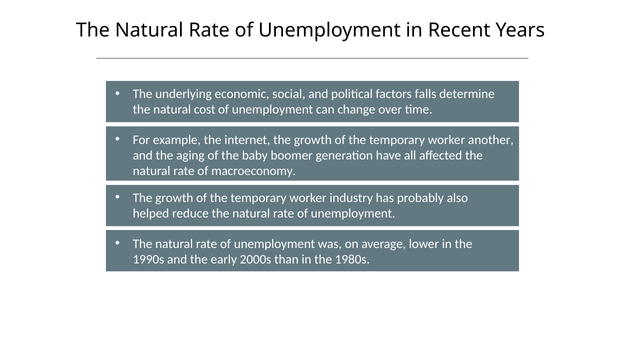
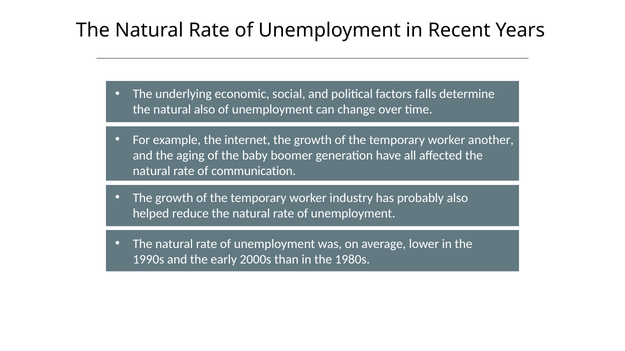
natural cost: cost -> also
macroeconomy: macroeconomy -> communication
